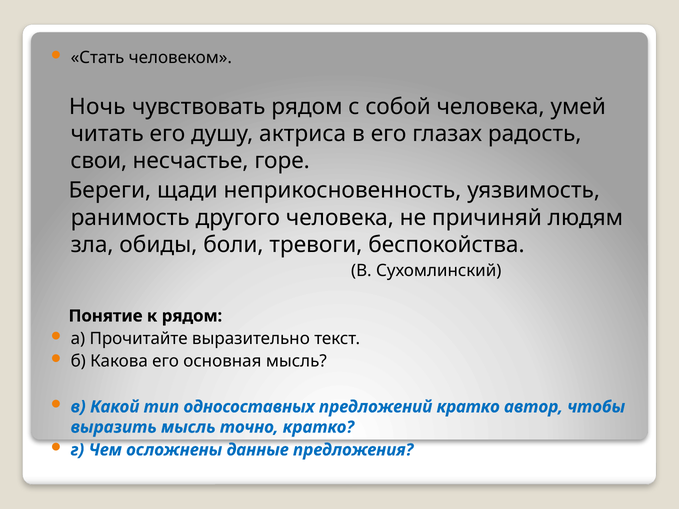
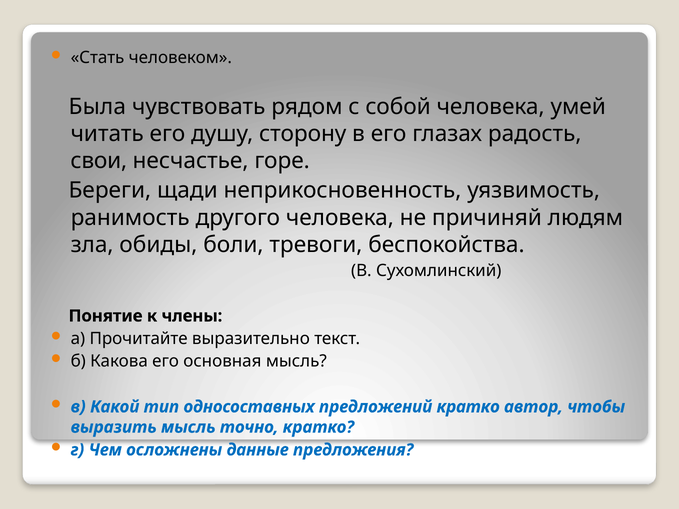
Ночь: Ночь -> Была
актриса: актриса -> сторону
к рядом: рядом -> члены
